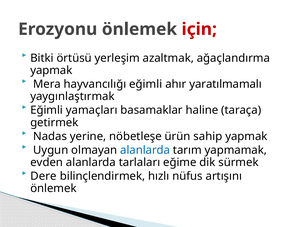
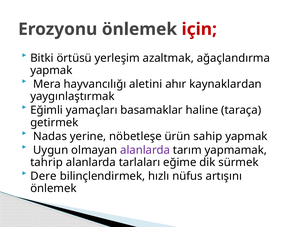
hayvancılığı eğimli: eğimli -> aletini
yaratılmamalı: yaratılmamalı -> kaynaklardan
alanlarda at (145, 150) colour: blue -> purple
evden: evden -> tahrip
